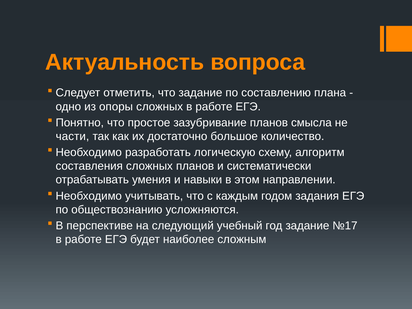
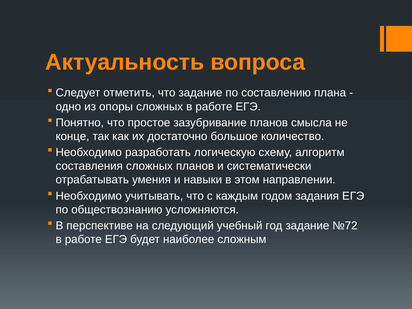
части: части -> конце
№17: №17 -> №72
